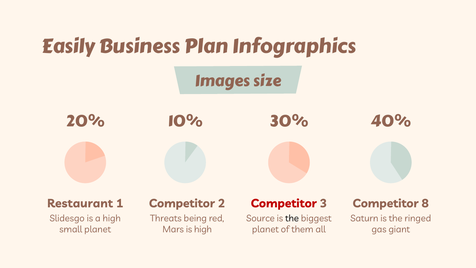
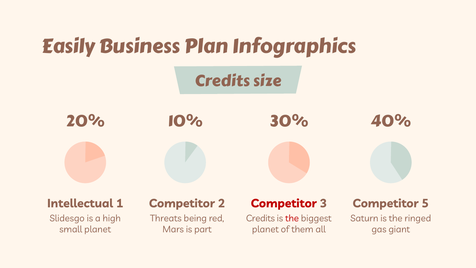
Images at (222, 81): Images -> Credits
Restaurant: Restaurant -> Intellectual
8: 8 -> 5
Source at (260, 218): Source -> Credits
the at (292, 218) colour: black -> red
is high: high -> part
